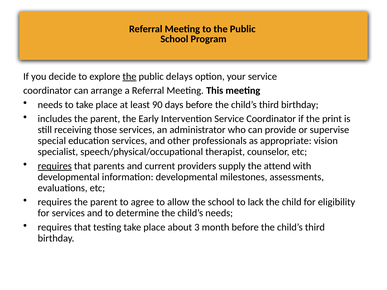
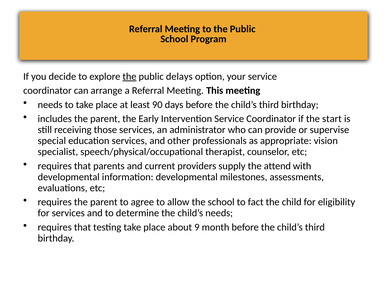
print: print -> start
requires at (55, 166) underline: present -> none
lack: lack -> fact
3: 3 -> 9
